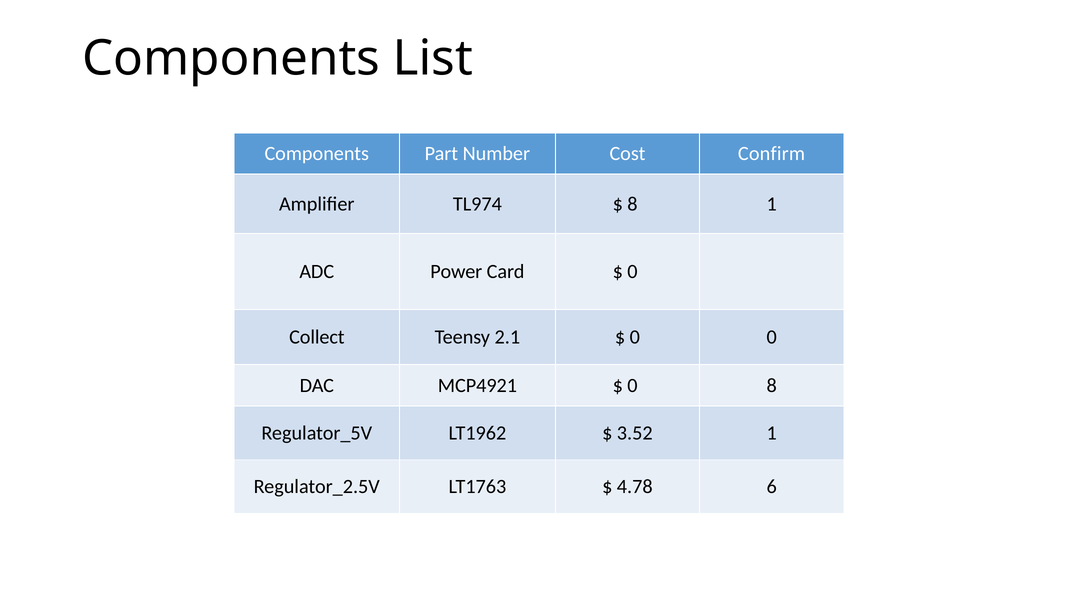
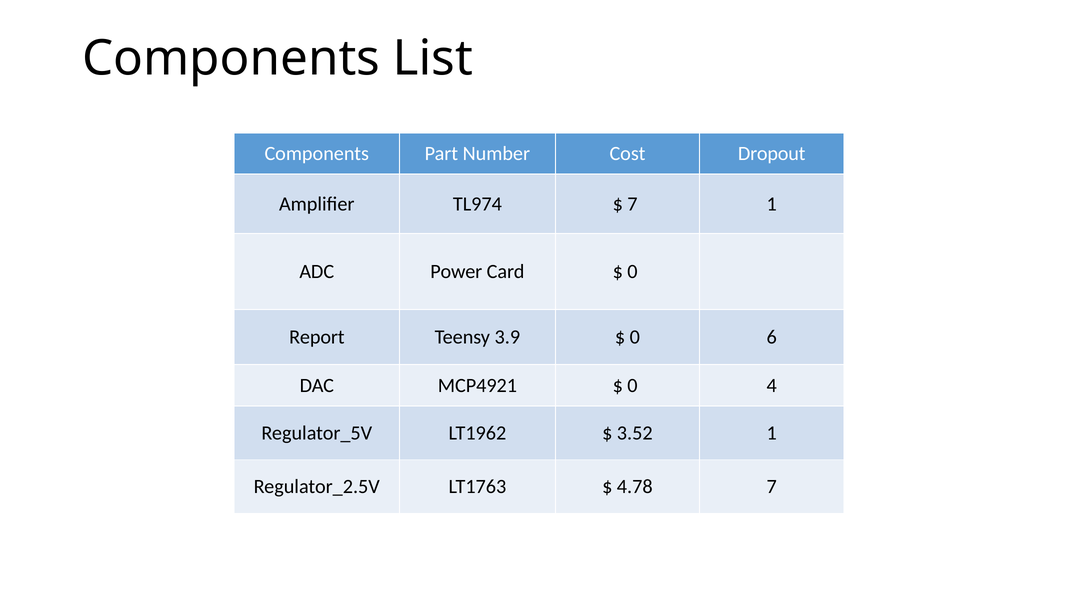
Confirm: Confirm -> Dropout
8 at (632, 204): 8 -> 7
Collect: Collect -> Report
2.1: 2.1 -> 3.9
0 0: 0 -> 6
0 8: 8 -> 4
4.78 6: 6 -> 7
